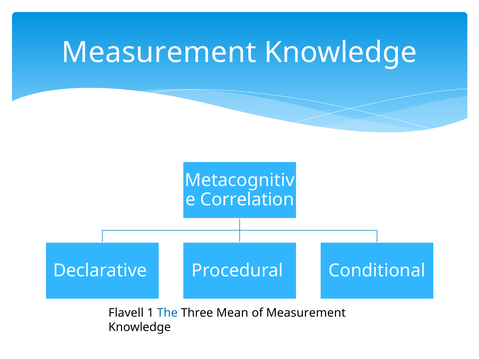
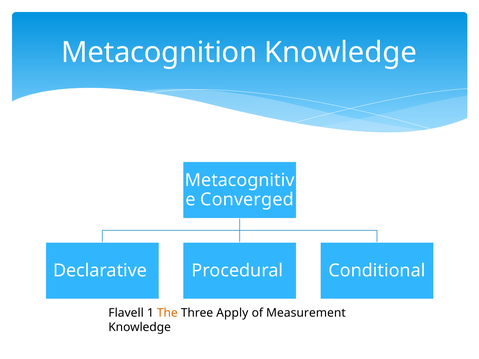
Measurement at (159, 53): Measurement -> Metacognition
Correlation: Correlation -> Converged
The colour: blue -> orange
Mean: Mean -> Apply
